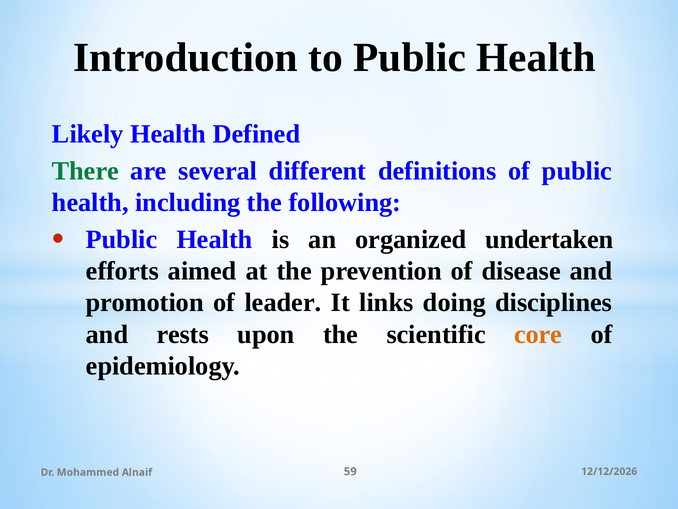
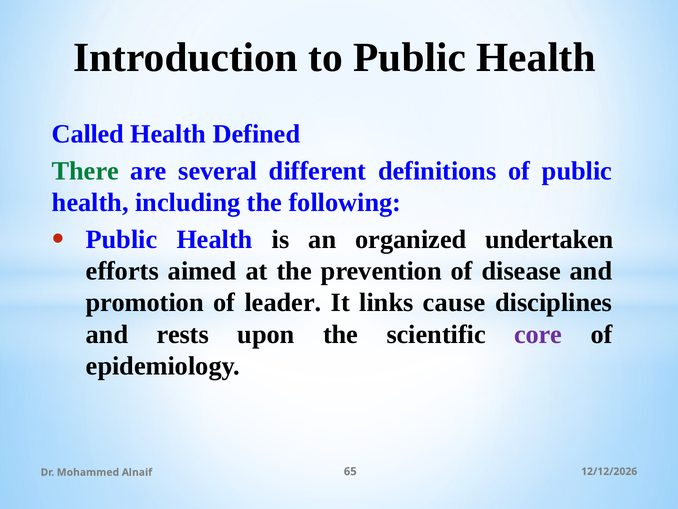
Likely: Likely -> Called
doing: doing -> cause
core colour: orange -> purple
59: 59 -> 65
